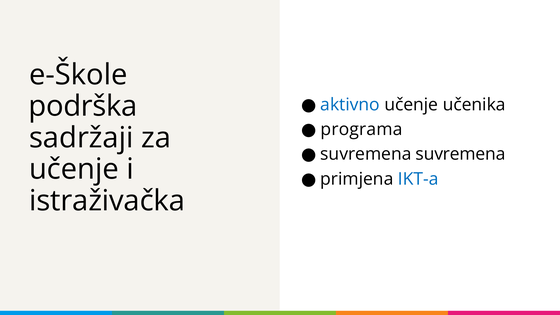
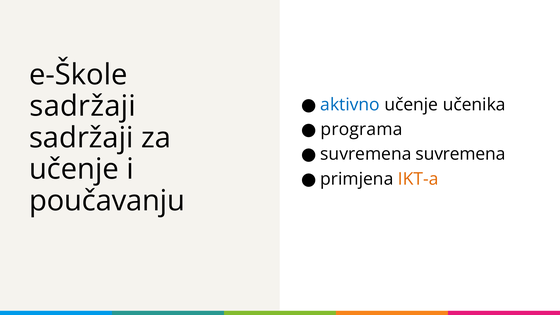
podrška at (83, 106): podrška -> sadržaji
IKT-a colour: blue -> orange
istraživačka: istraživačka -> poučavanju
